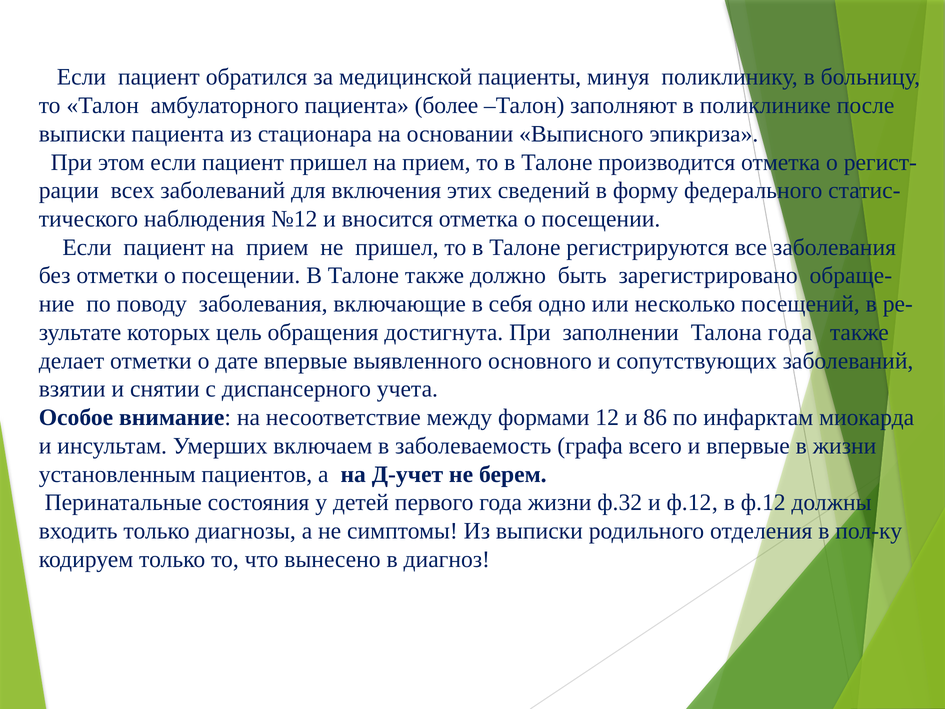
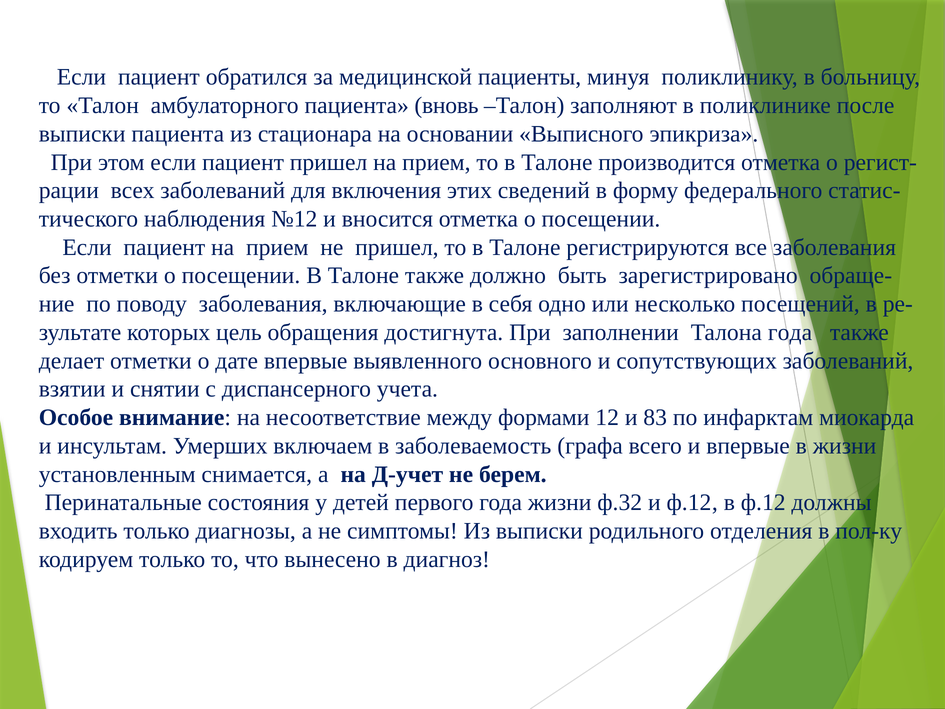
более: более -> вновь
86: 86 -> 83
пациентов: пациентов -> снимается
